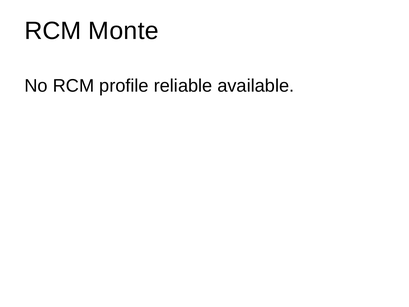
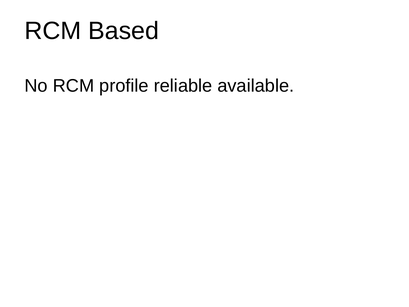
Monte: Monte -> Based
